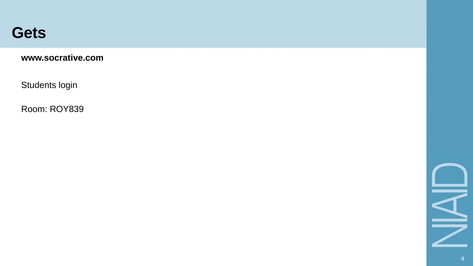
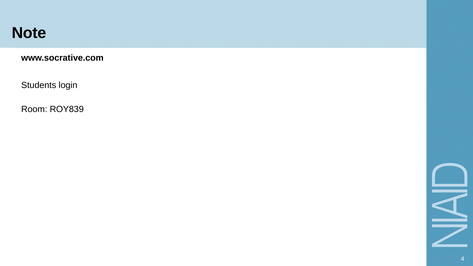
Gets: Gets -> Note
